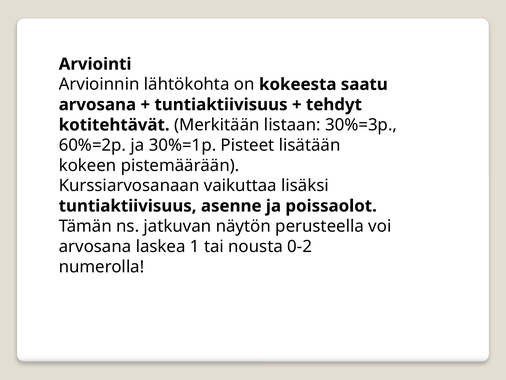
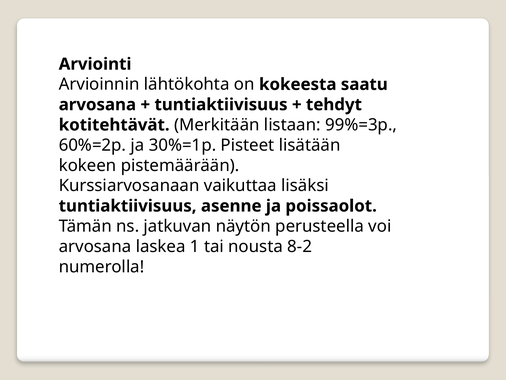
30%=3p: 30%=3p -> 99%=3p
0-2: 0-2 -> 8-2
